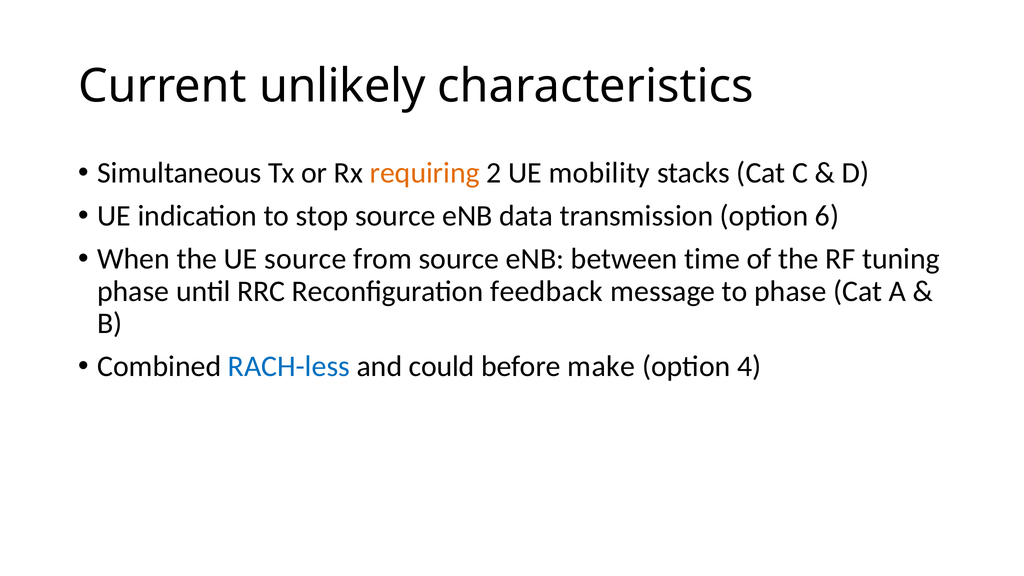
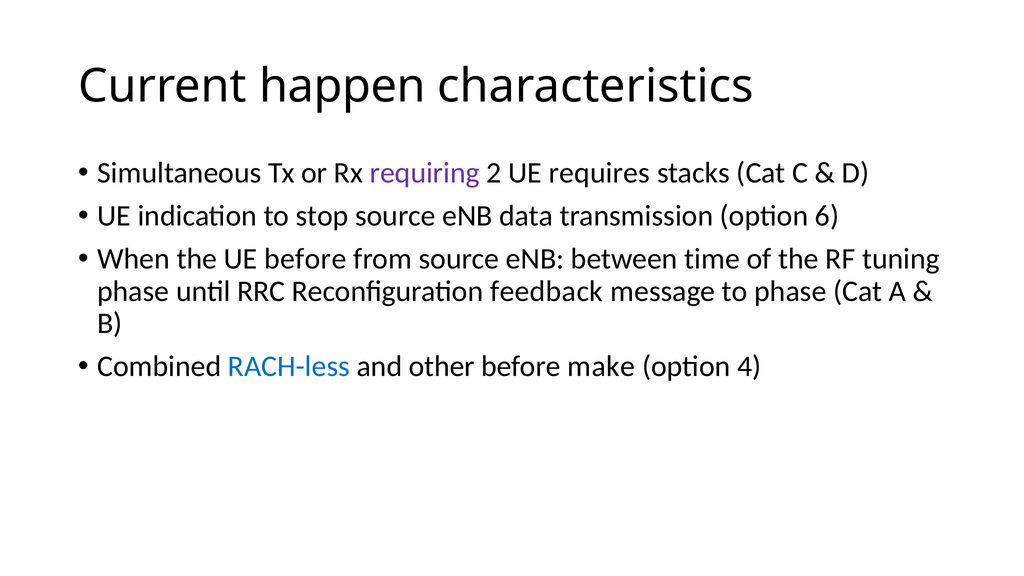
unlikely: unlikely -> happen
requiring colour: orange -> purple
mobility: mobility -> requires
UE source: source -> before
could: could -> other
